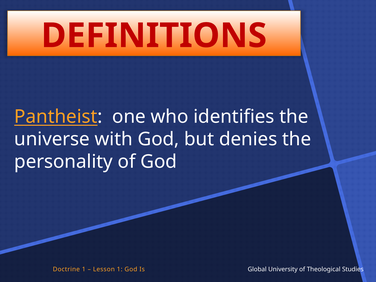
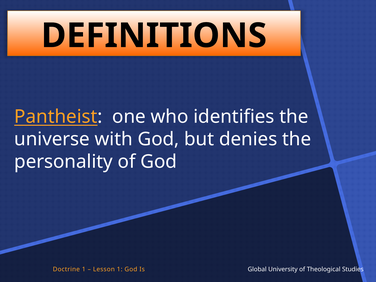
DEFINITIONS colour: red -> black
